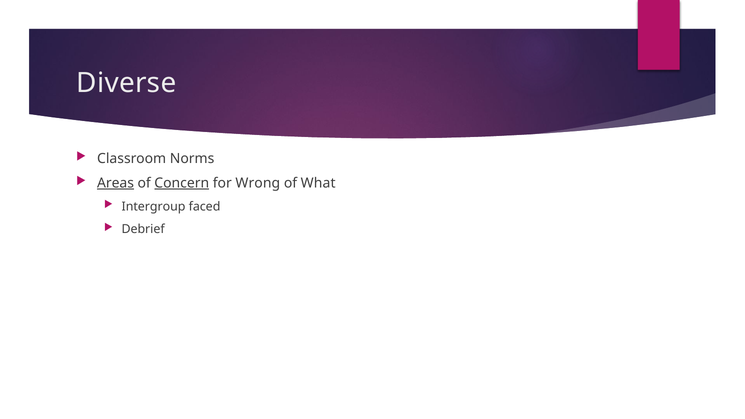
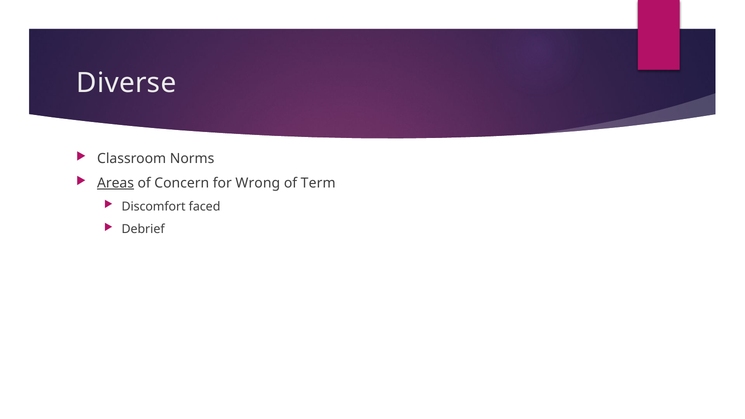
Concern underline: present -> none
What: What -> Term
Intergroup: Intergroup -> Discomfort
